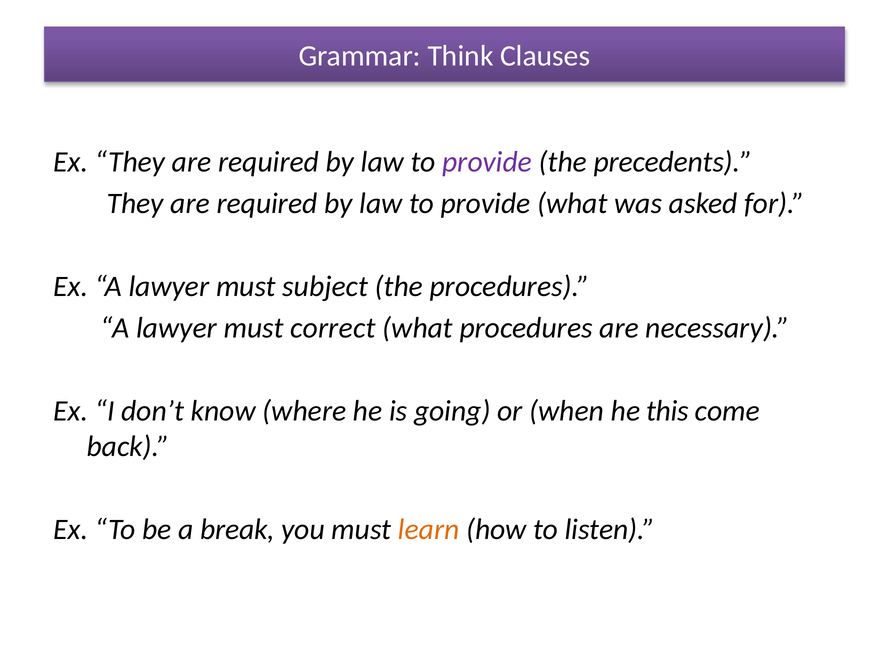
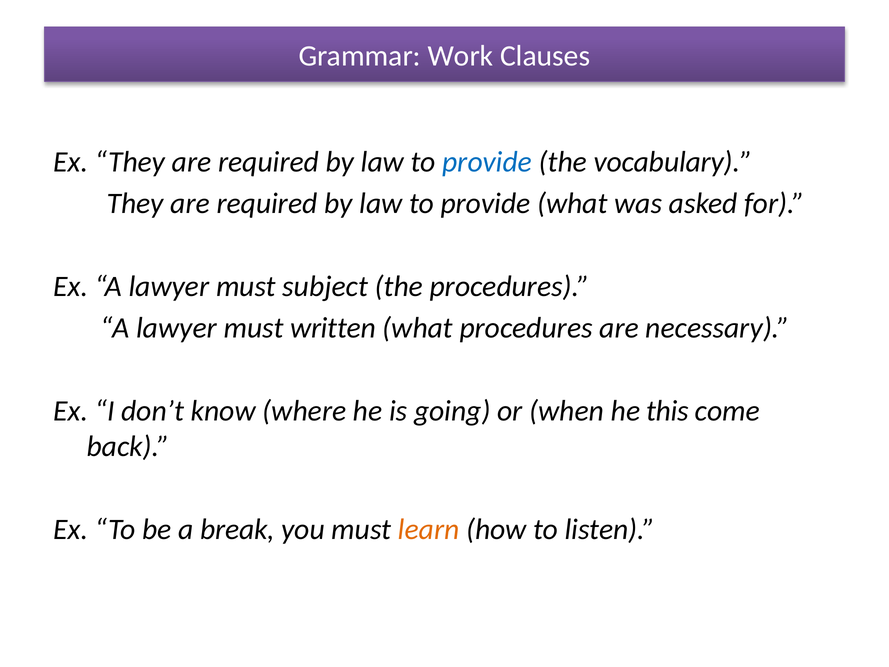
Think: Think -> Work
provide at (487, 162) colour: purple -> blue
precedents: precedents -> vocabulary
correct: correct -> written
